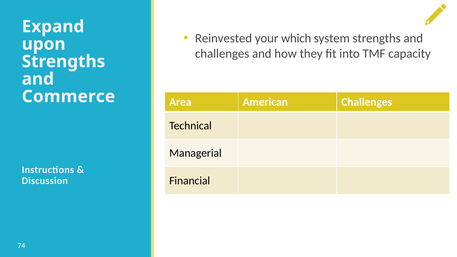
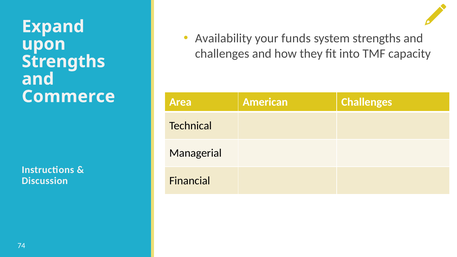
Reinvested: Reinvested -> Availability
which: which -> funds
